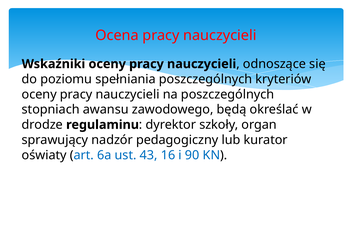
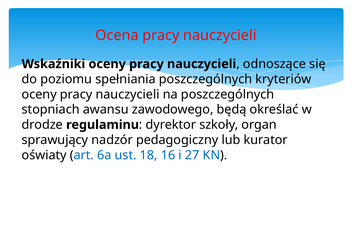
43: 43 -> 18
90: 90 -> 27
